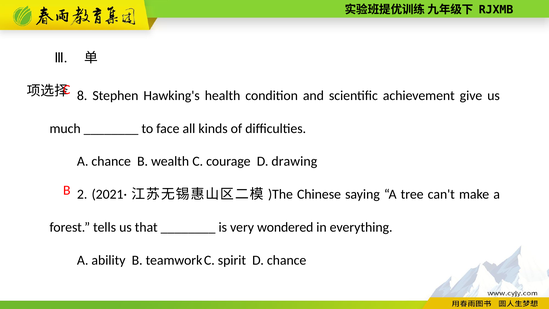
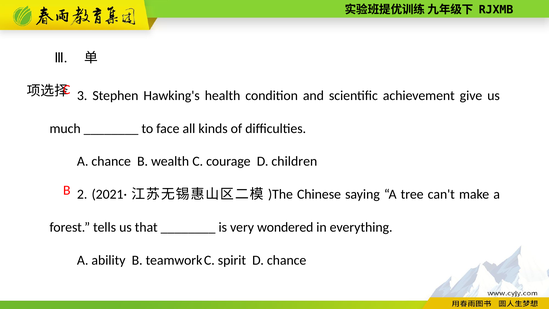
8: 8 -> 3
drawing: drawing -> children
